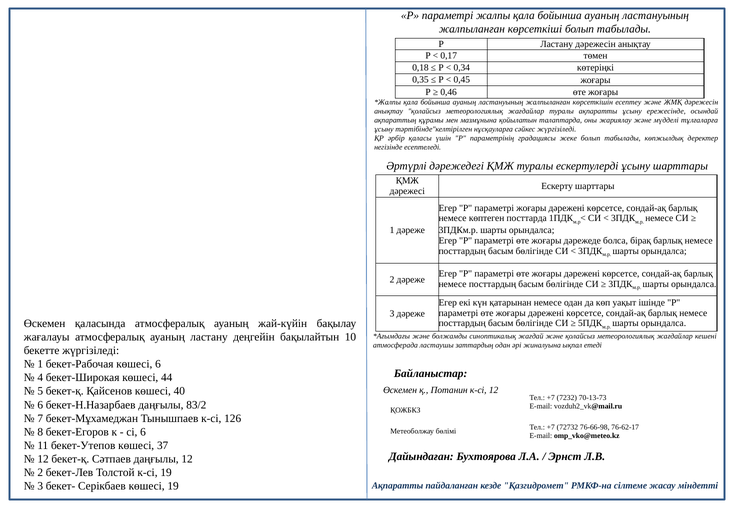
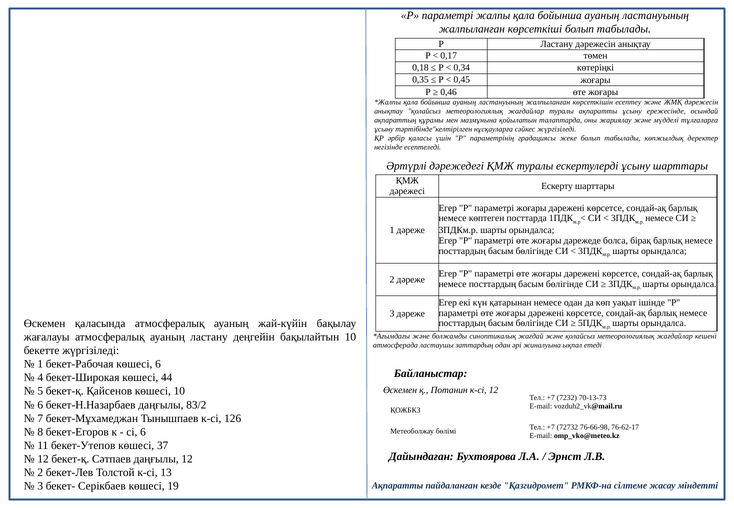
көшесі 40: 40 -> 10
к-сі 19: 19 -> 13
